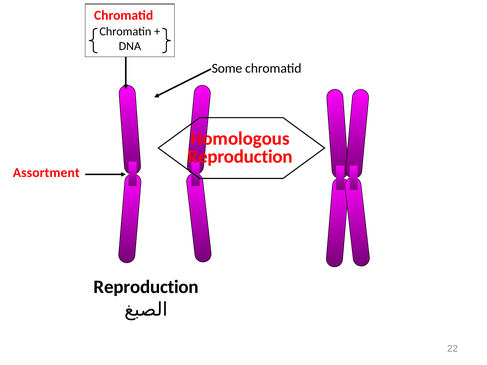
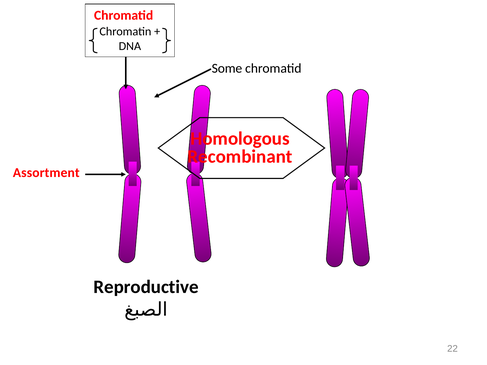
Reproduction at (240, 157): Reproduction -> Recombinant
Reproduction at (146, 287): Reproduction -> Reproductive
